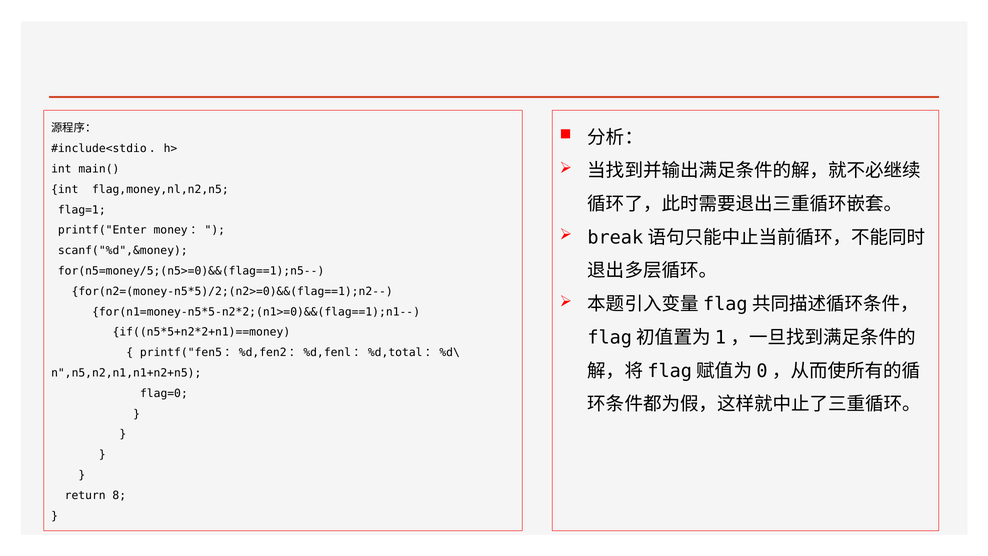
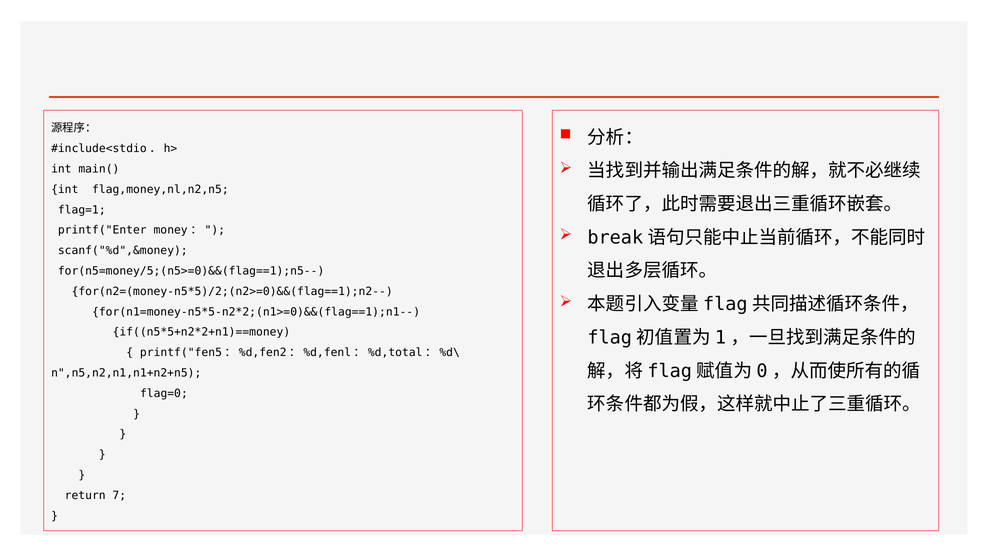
8: 8 -> 7
